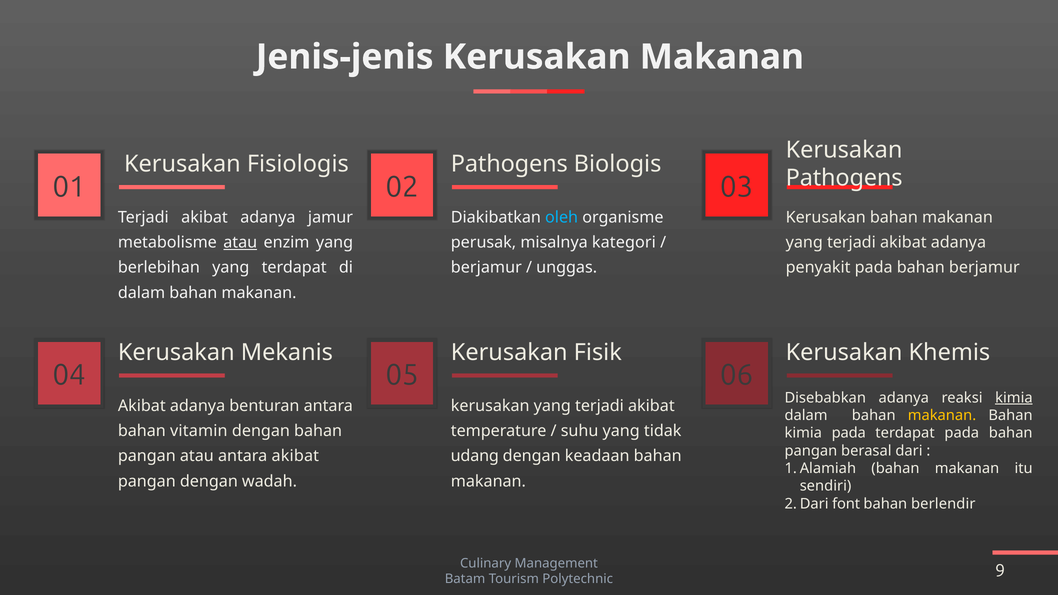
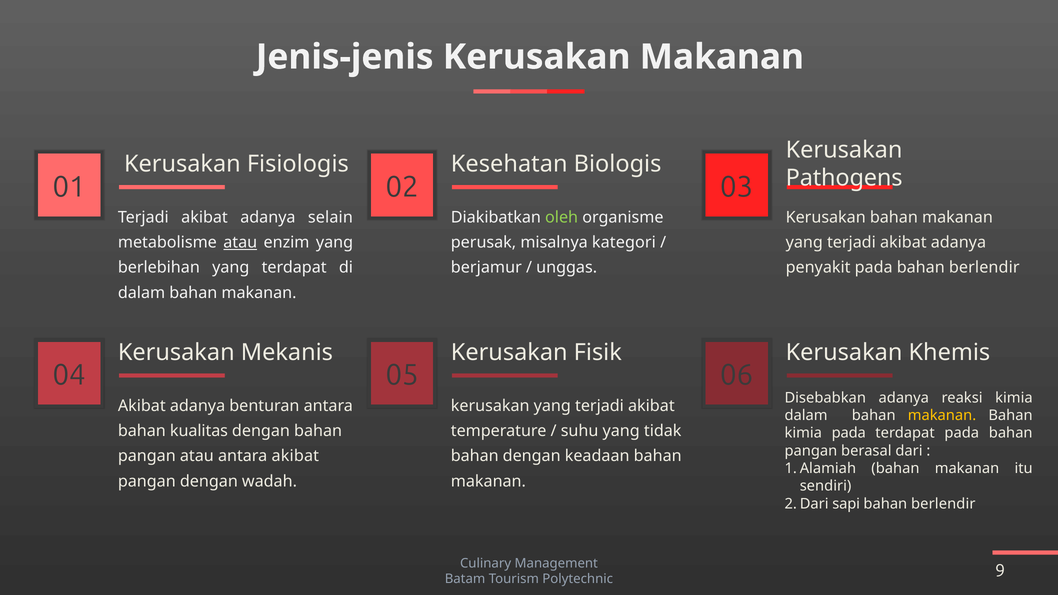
Pathogens at (509, 164): Pathogens -> Kesehatan
jamur: jamur -> selain
oleh colour: light blue -> light green
pada bahan berjamur: berjamur -> berlendir
kimia at (1014, 398) underline: present -> none
vitamin: vitamin -> kualitas
udang at (475, 456): udang -> bahan
font: font -> sapi
